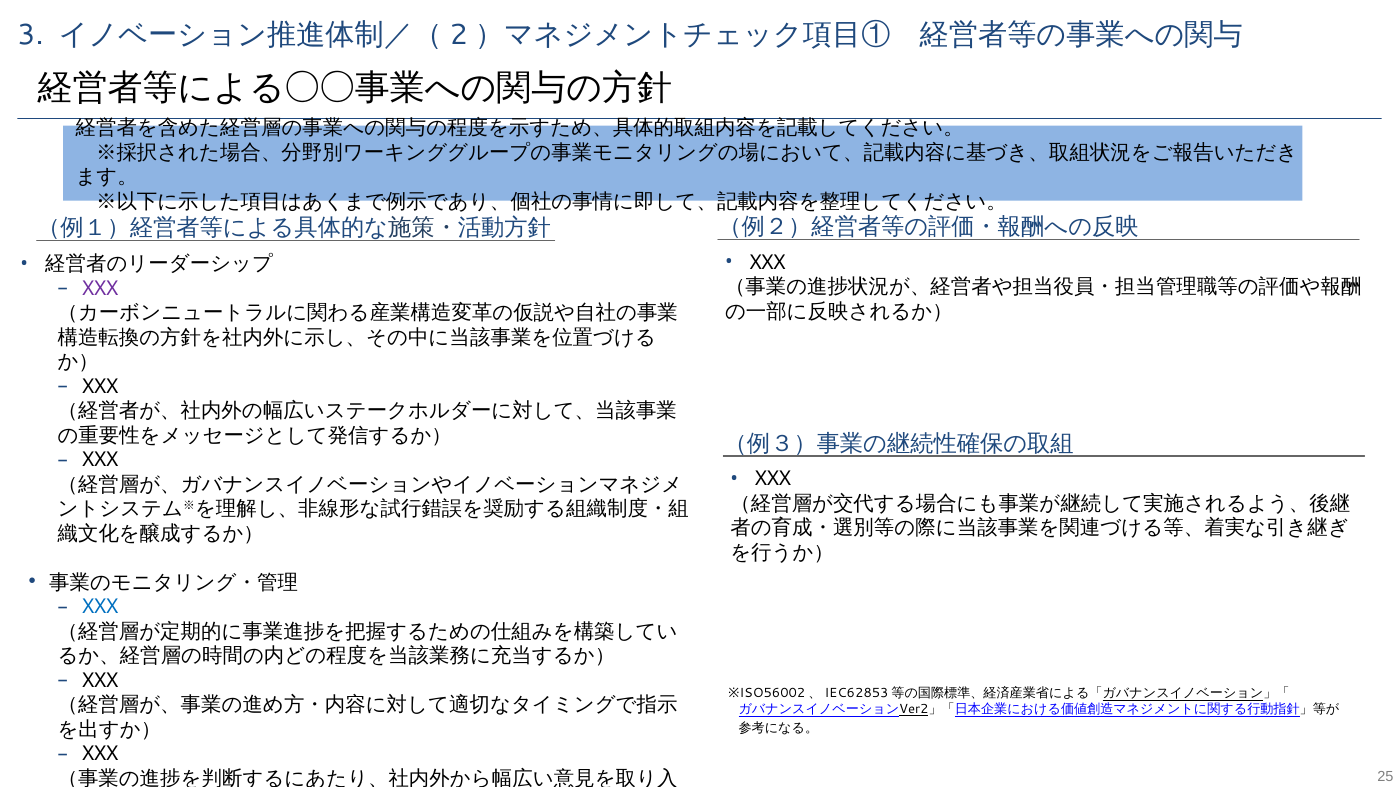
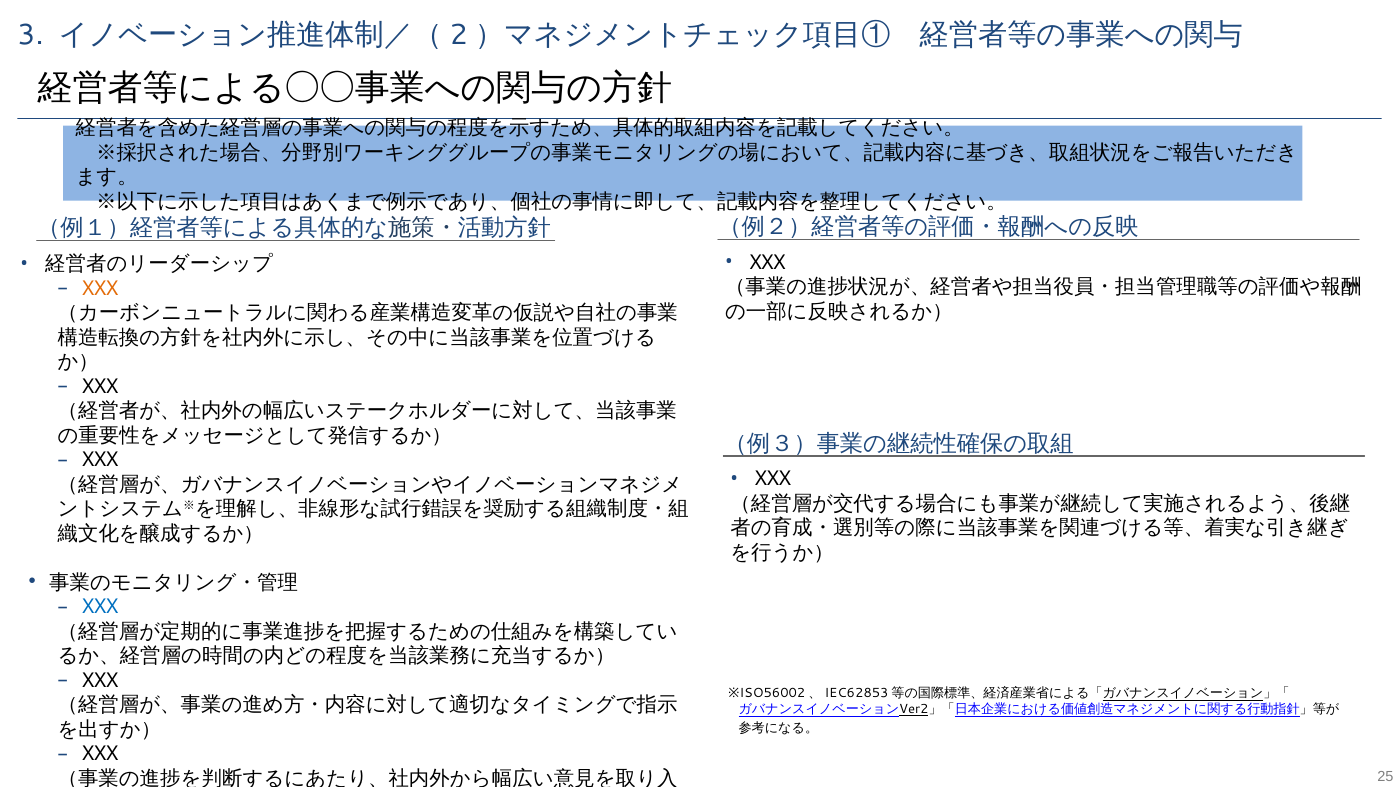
XXX at (100, 288) colour: purple -> orange
